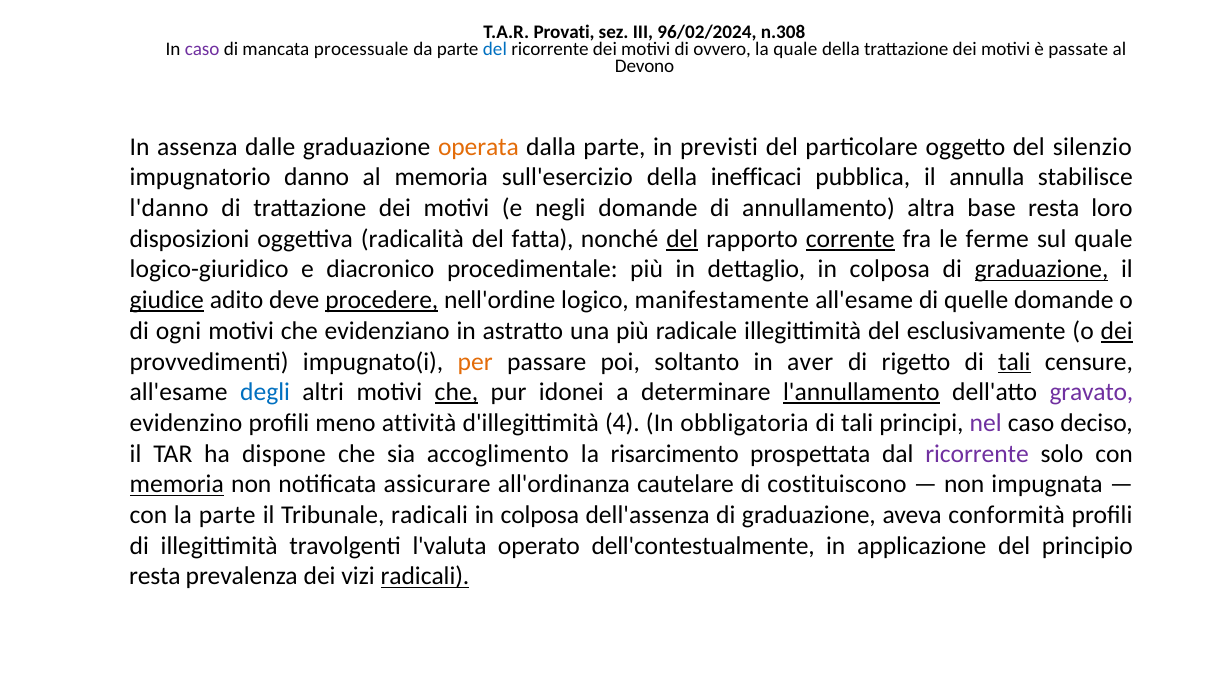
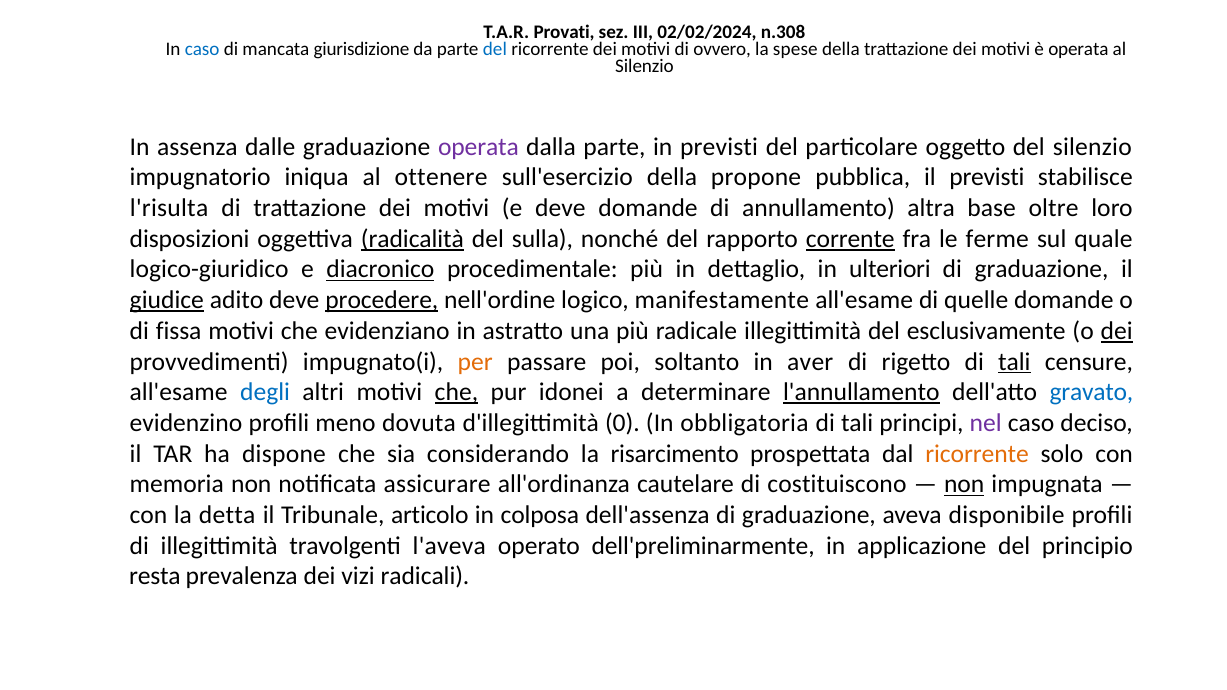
96/02/2024: 96/02/2024 -> 02/02/2024
caso at (202, 49) colour: purple -> blue
processuale: processuale -> giurisdizione
la quale: quale -> spese
è passate: passate -> operata
Devono at (645, 66): Devono -> Silenzio
operata at (478, 147) colour: orange -> purple
danno: danno -> iniqua
al memoria: memoria -> ottenere
inefficaci: inefficaci -> propone
il annulla: annulla -> previsti
l'danno: l'danno -> l'risulta
e negli: negli -> deve
base resta: resta -> oltre
radicalità underline: none -> present
fatta: fatta -> sulla
del at (682, 239) underline: present -> none
diacronico underline: none -> present
dettaglio in colposa: colposa -> ulteriori
graduazione at (1041, 270) underline: present -> none
ogni: ogni -> fissa
gravato colour: purple -> blue
attività: attività -> dovuta
4: 4 -> 0
accoglimento: accoglimento -> considerando
ricorrente at (977, 454) colour: purple -> orange
memoria at (177, 484) underline: present -> none
non at (964, 484) underline: none -> present
la parte: parte -> detta
Tribunale radicali: radicali -> articolo
conformità: conformità -> disponibile
l'valuta: l'valuta -> l'aveva
dell'contestualmente: dell'contestualmente -> dell'preliminarmente
radicali at (425, 576) underline: present -> none
